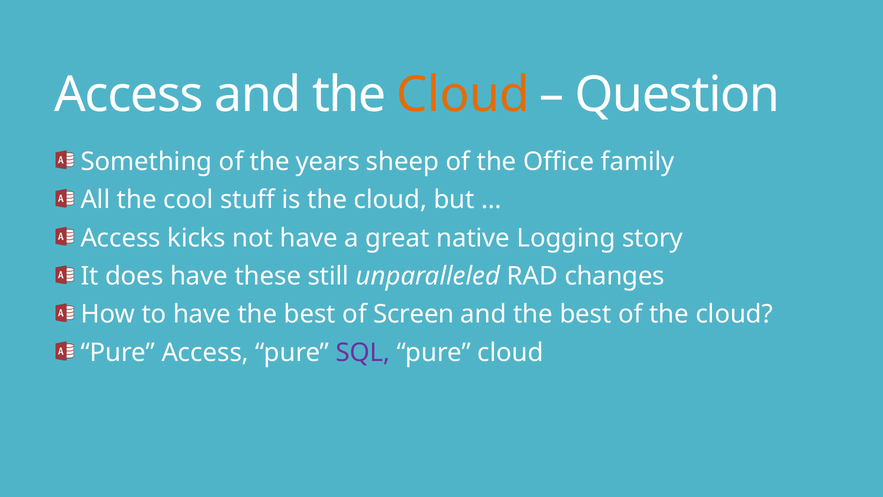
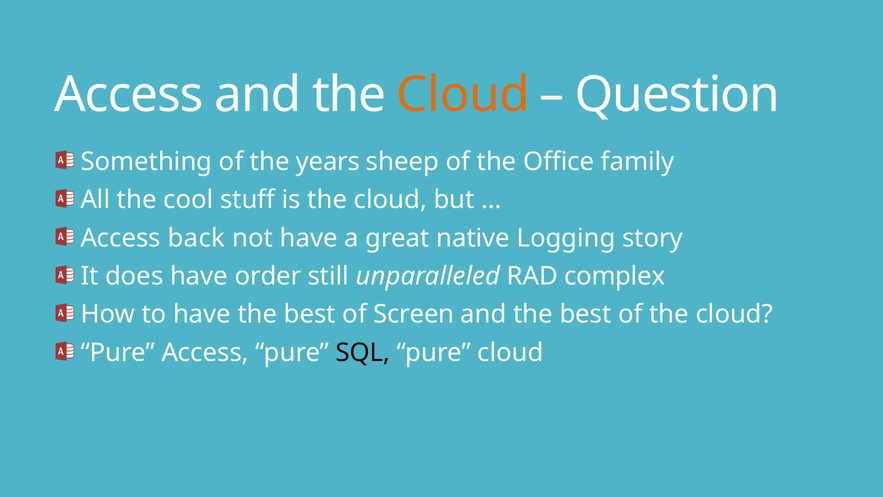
kicks: kicks -> back
these: these -> order
changes: changes -> complex
SQL colour: purple -> black
